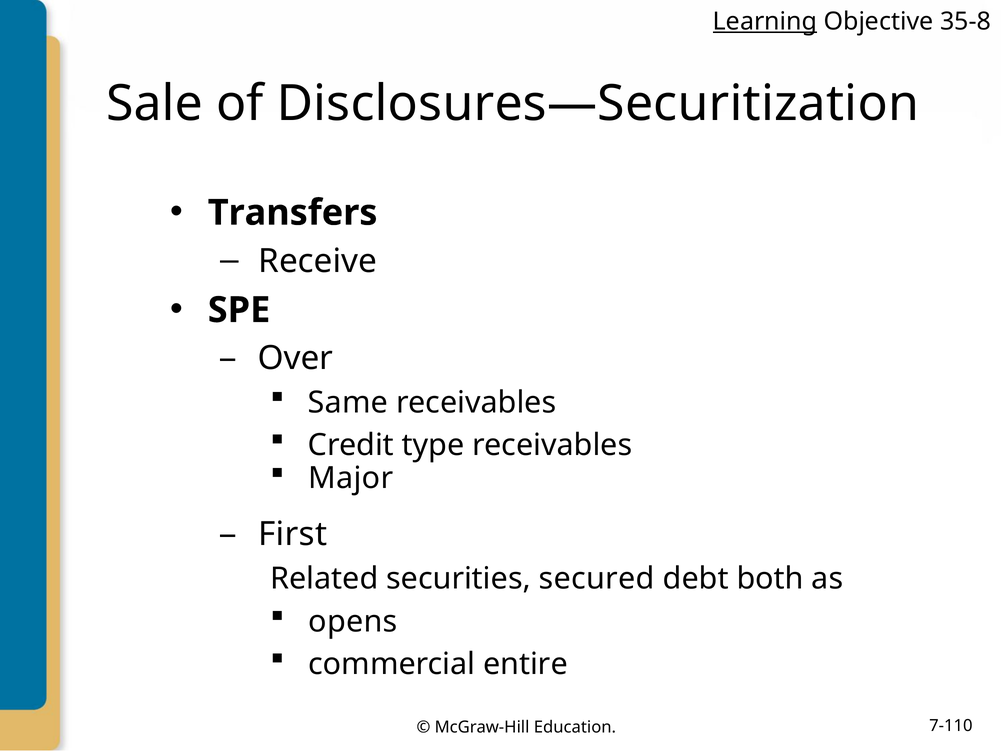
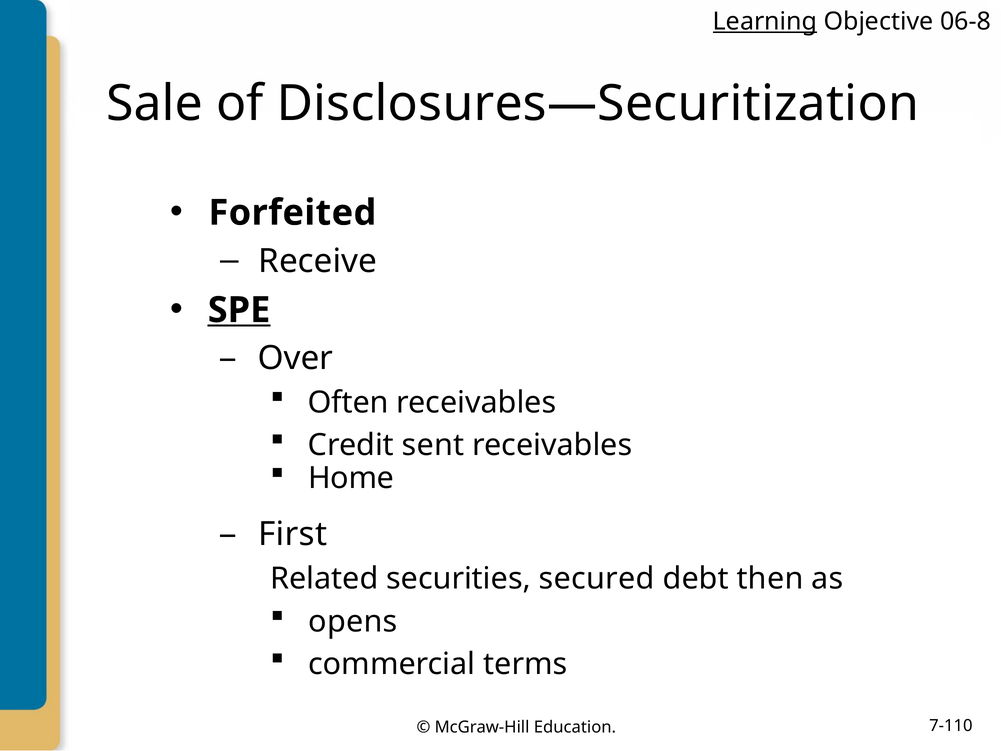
35-8: 35-8 -> 06-8
Transfers: Transfers -> Forfeited
SPE underline: none -> present
Same: Same -> Often
type: type -> sent
Major: Major -> Home
both: both -> then
entire: entire -> terms
